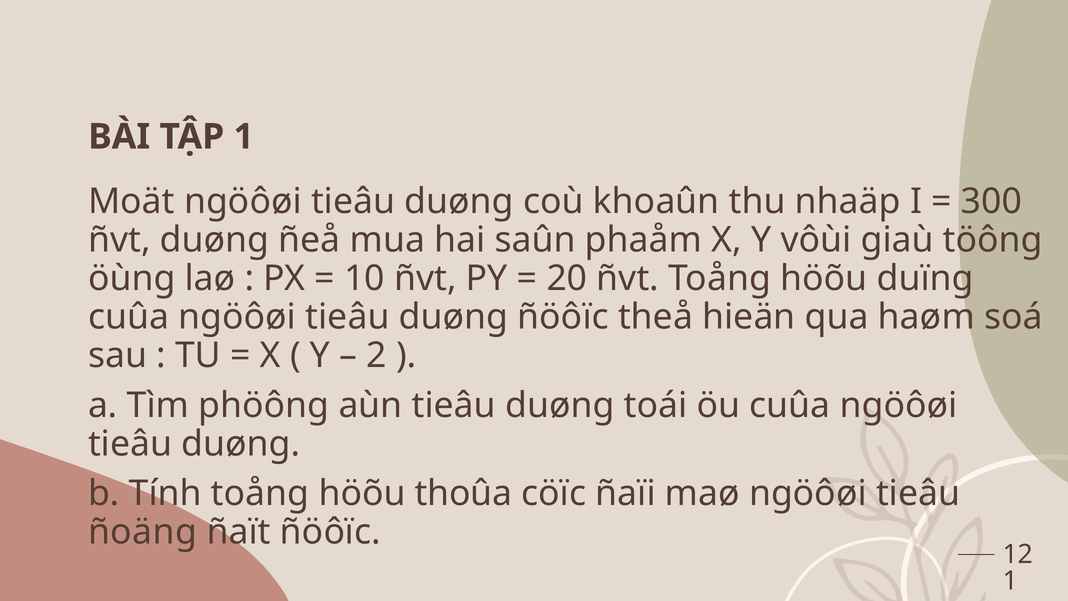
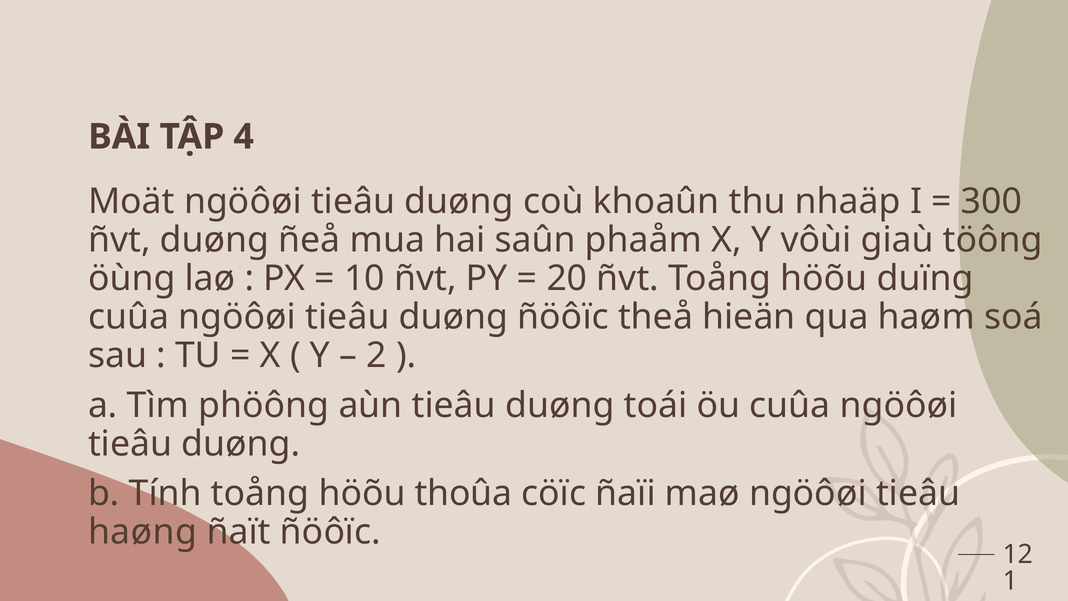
TẬP 1: 1 -> 4
ñoäng: ñoäng -> haøng
